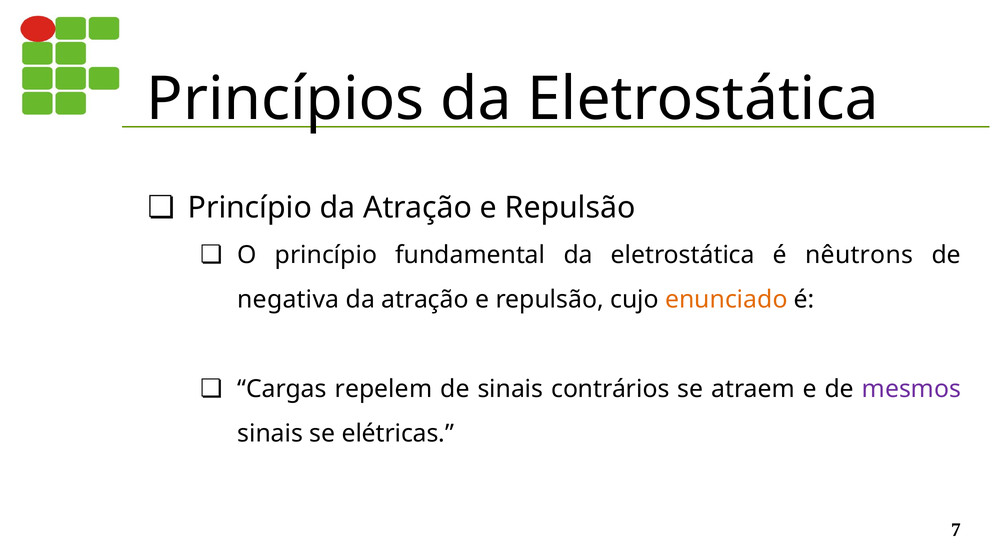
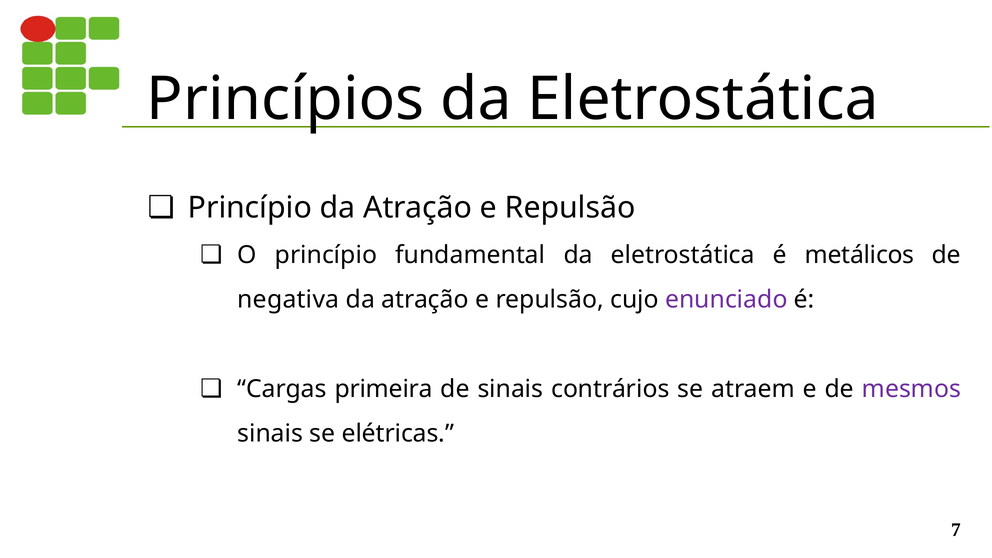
nêutrons: nêutrons -> metálicos
enunciado colour: orange -> purple
repelem: repelem -> primeira
